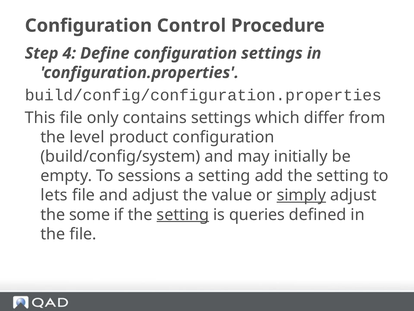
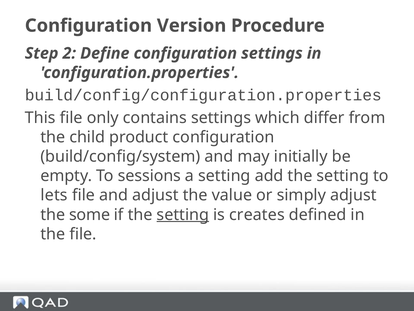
Control: Control -> Version
4: 4 -> 2
level: level -> child
simply underline: present -> none
queries: queries -> creates
